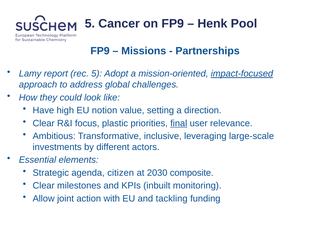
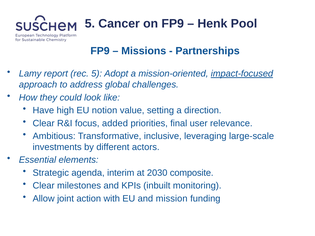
plastic: plastic -> added
final underline: present -> none
citizen: citizen -> interim
tackling: tackling -> mission
